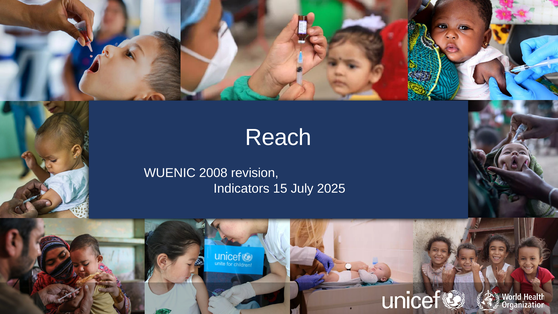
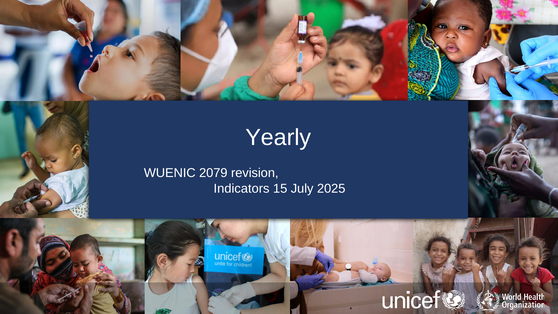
Reach: Reach -> Yearly
2008: 2008 -> 2079
